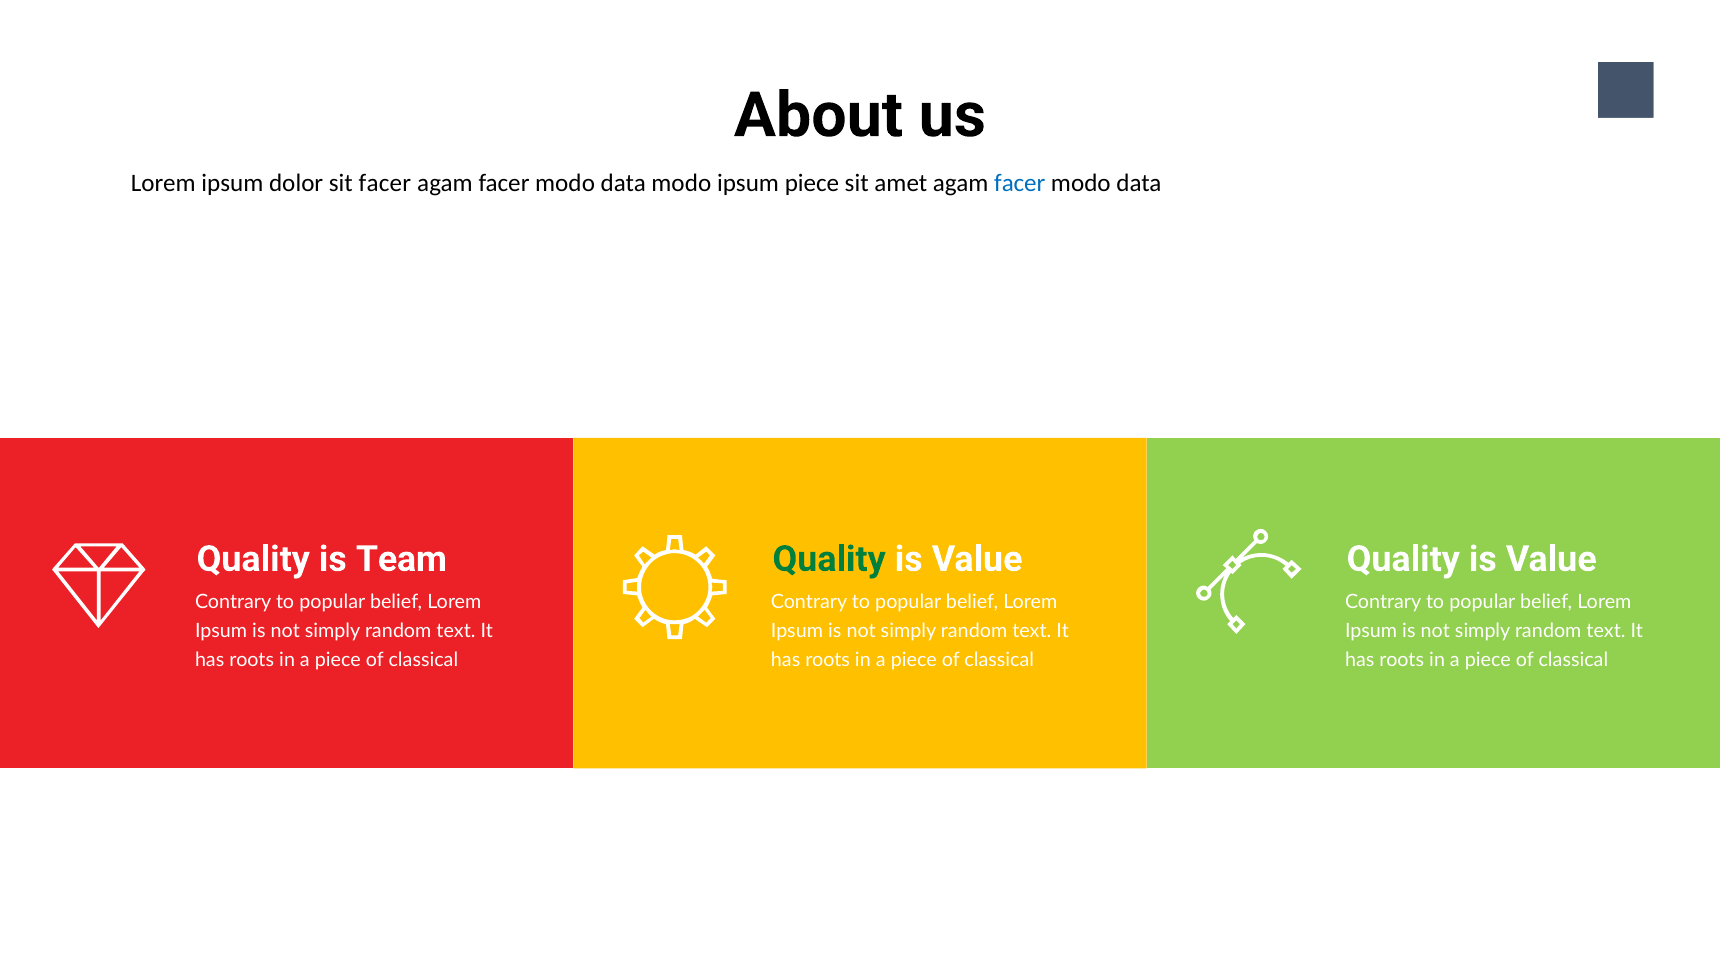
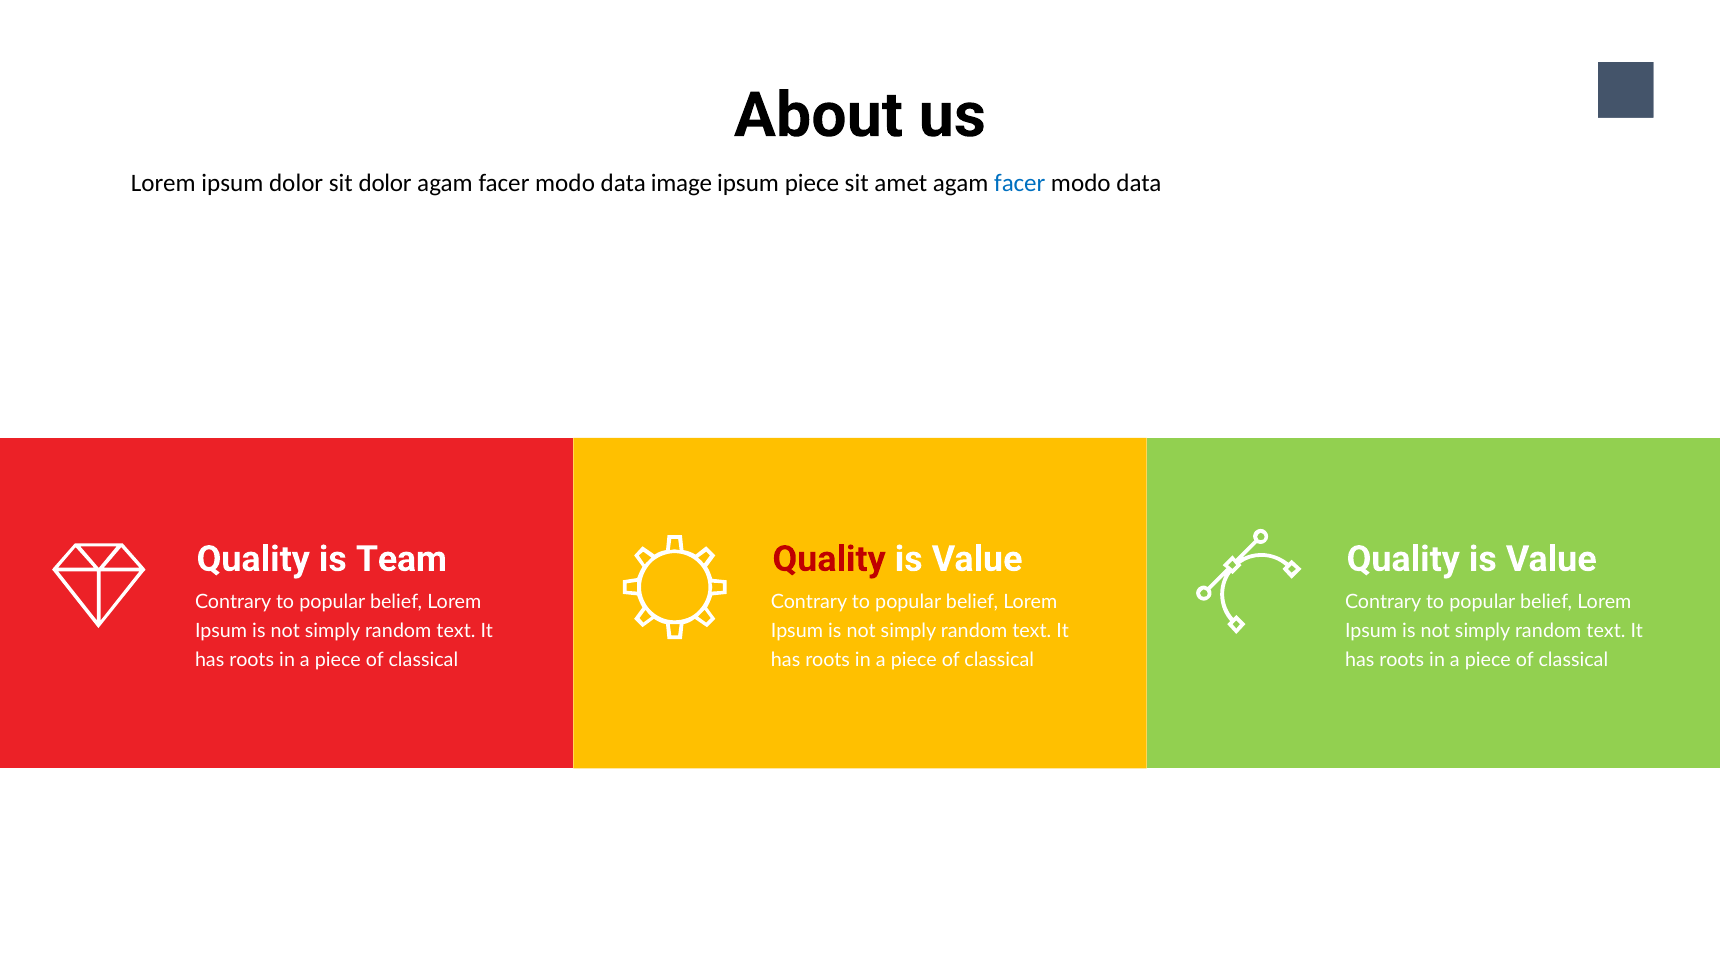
sit facer: facer -> dolor
data modo: modo -> image
Quality at (829, 559) colour: green -> red
